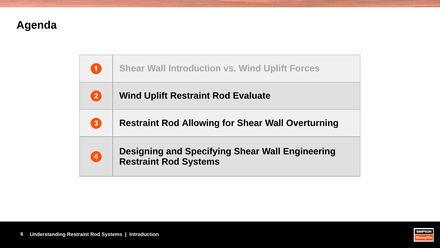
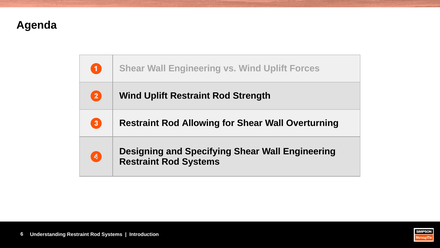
❶ Shear Wall Introduction: Introduction -> Engineering
Evaluate: Evaluate -> Strength
